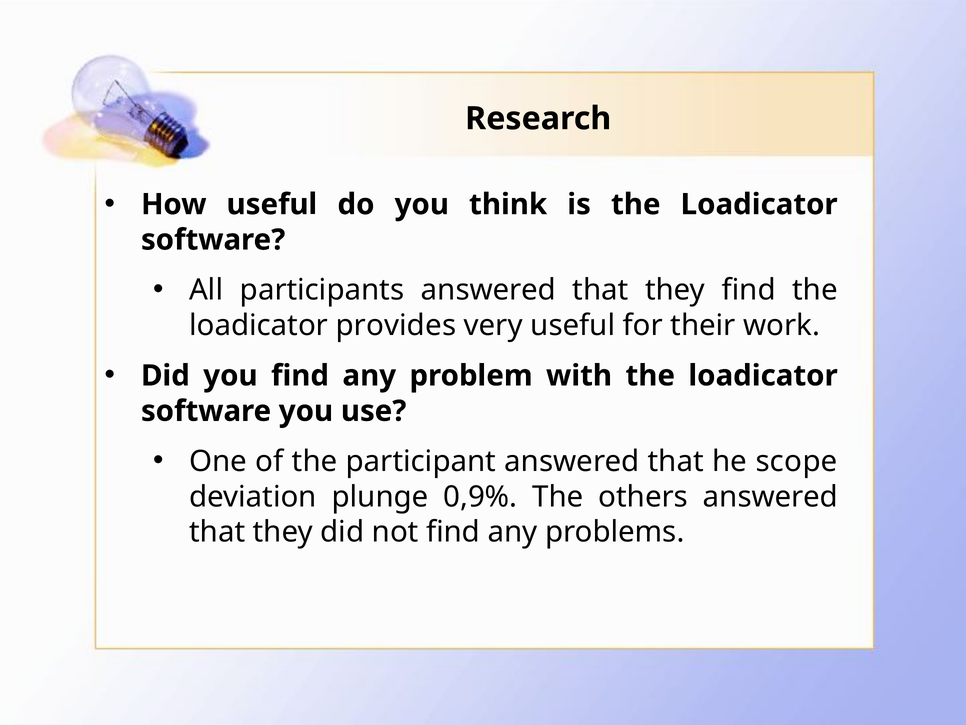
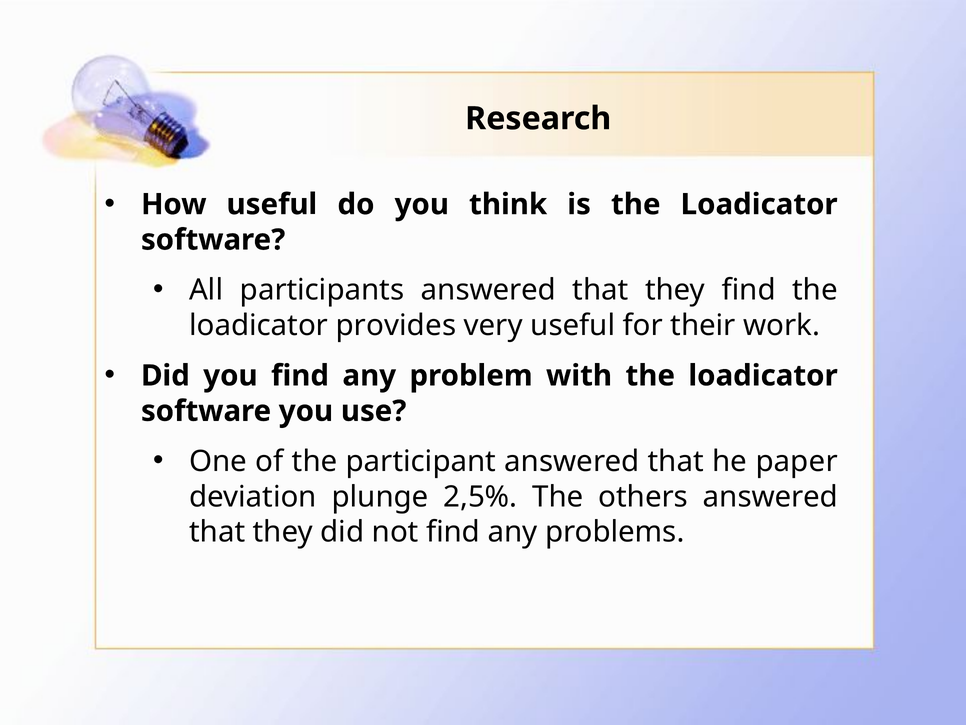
scope: scope -> paper
0,9%: 0,9% -> 2,5%
